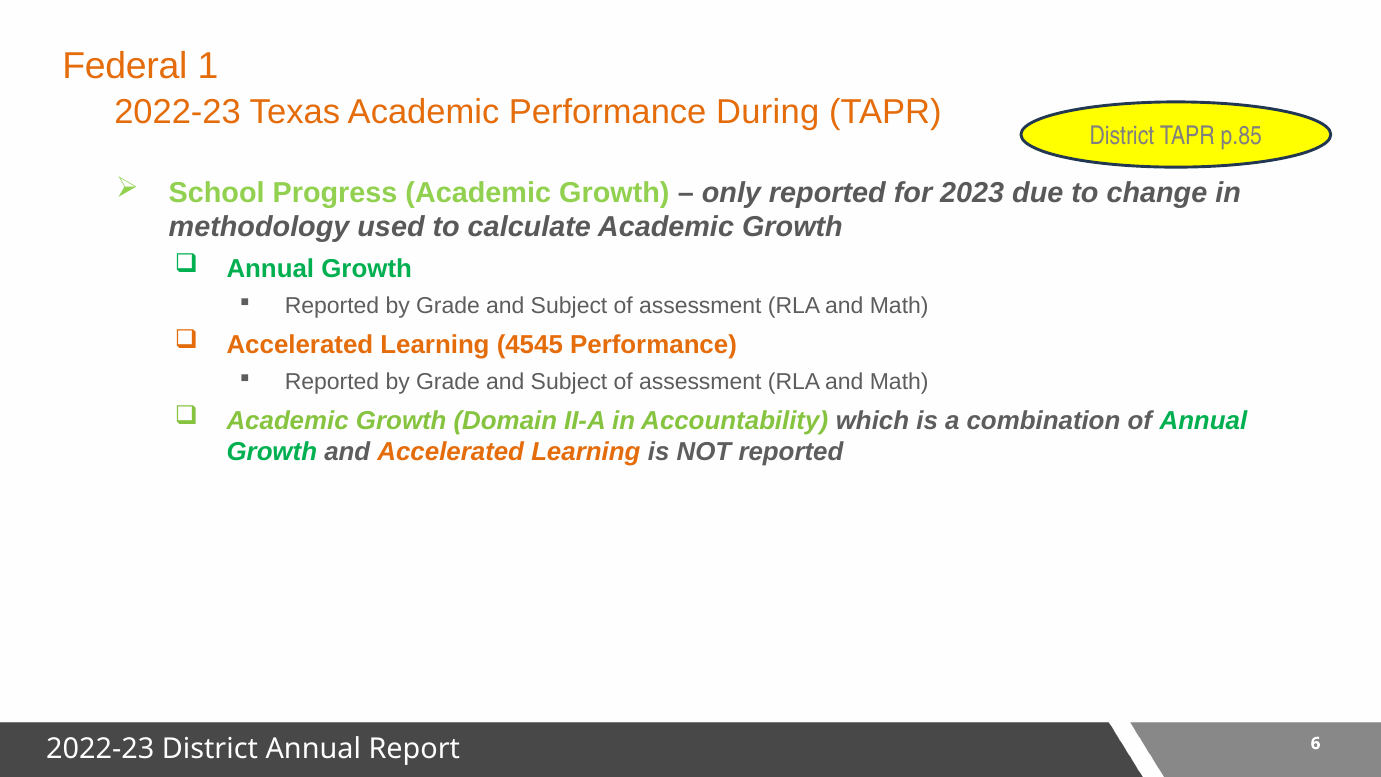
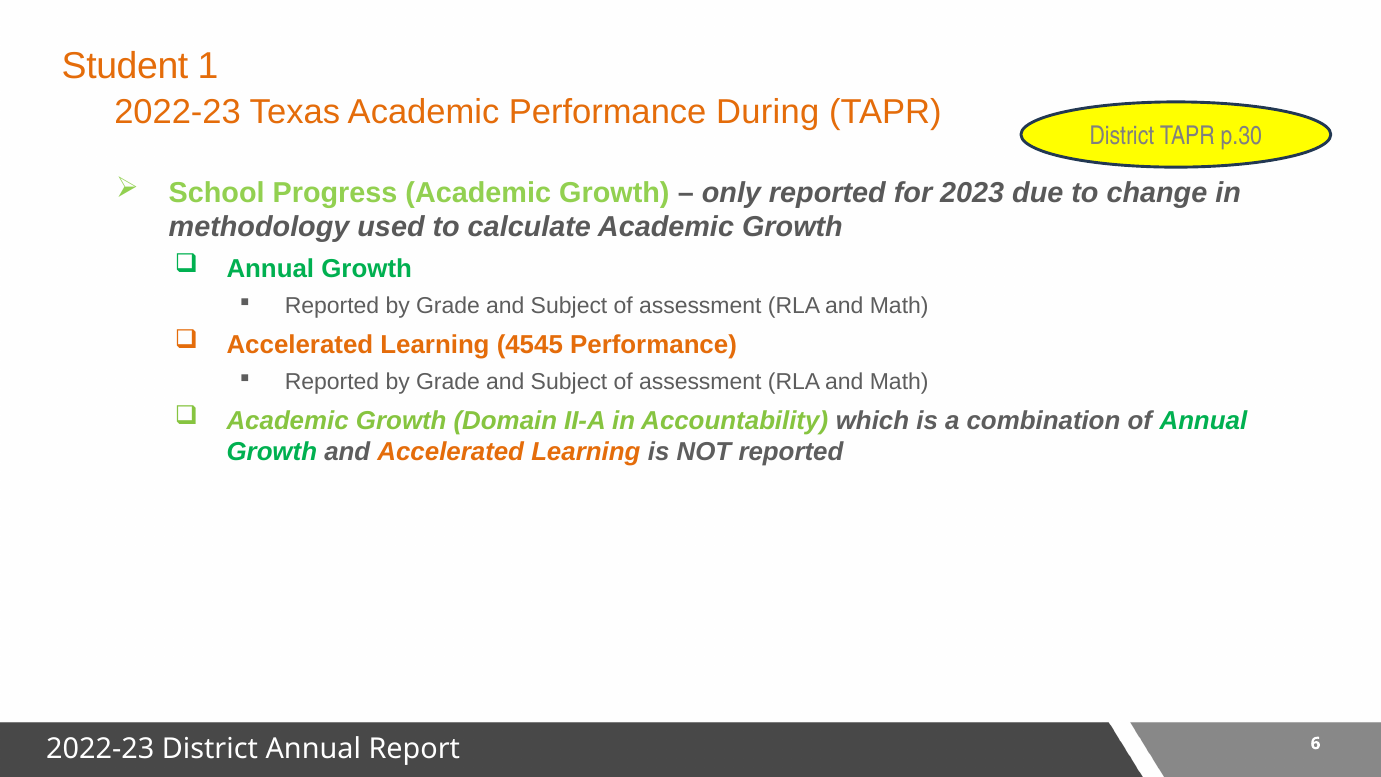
Federal: Federal -> Student
p.85: p.85 -> p.30
